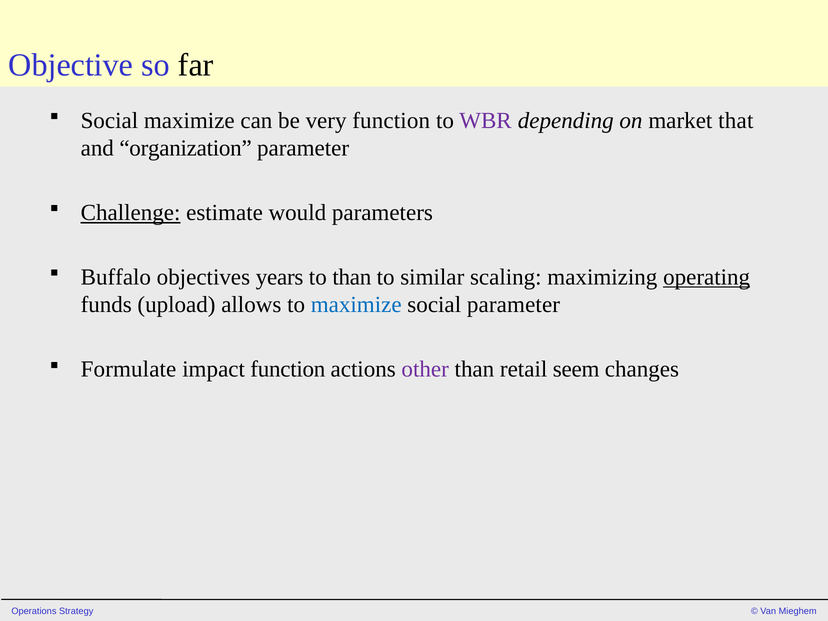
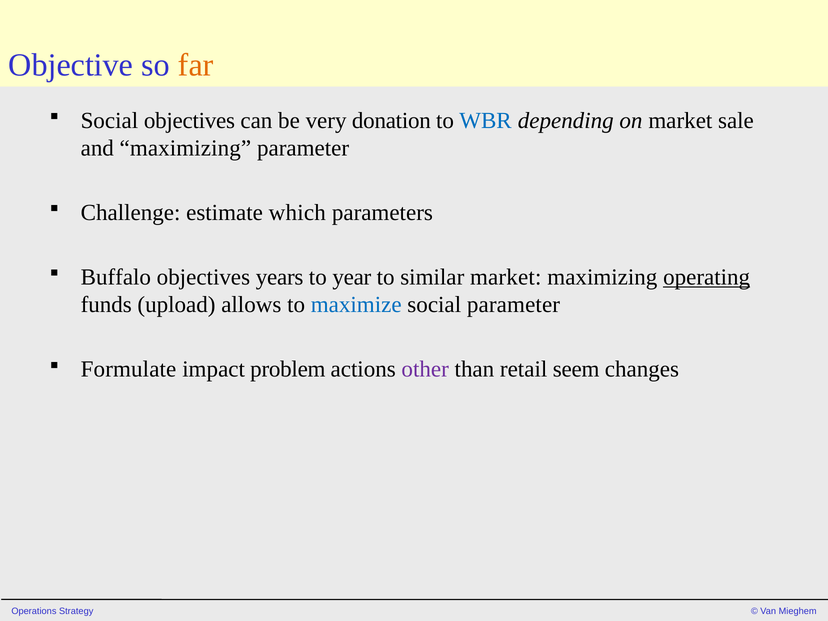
far colour: black -> orange
Social maximize: maximize -> objectives
very function: function -> donation
WBR colour: purple -> blue
that: that -> sale
and organization: organization -> maximizing
Challenge underline: present -> none
would: would -> which
to than: than -> year
similar scaling: scaling -> market
impact function: function -> problem
